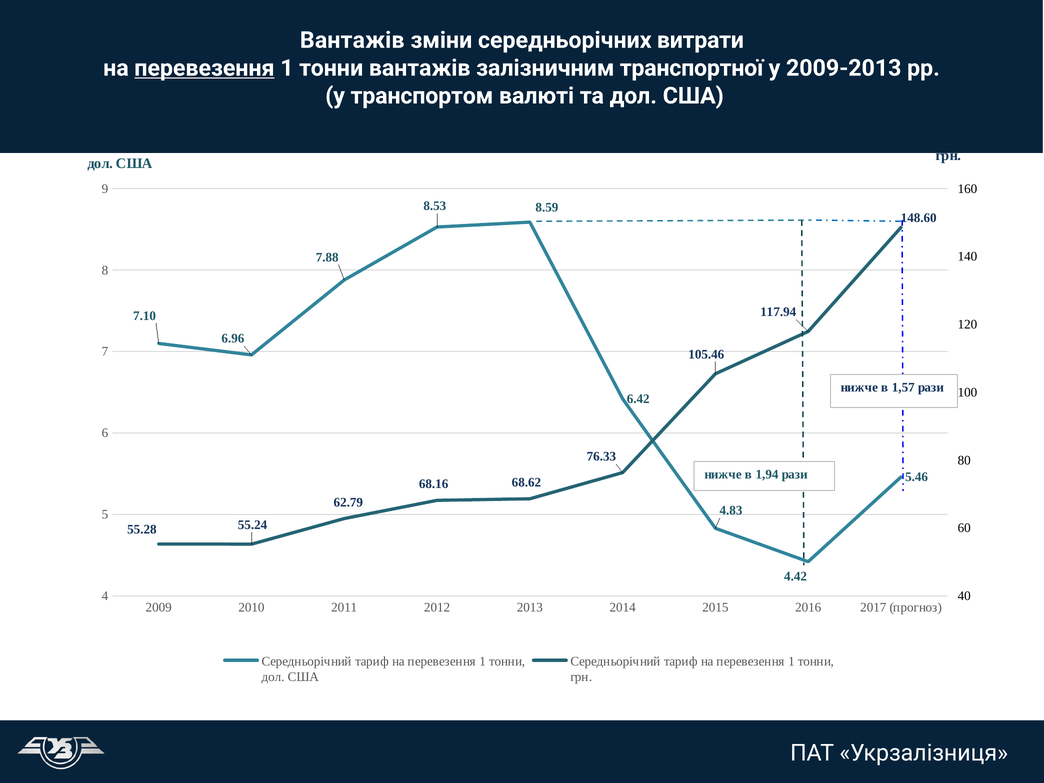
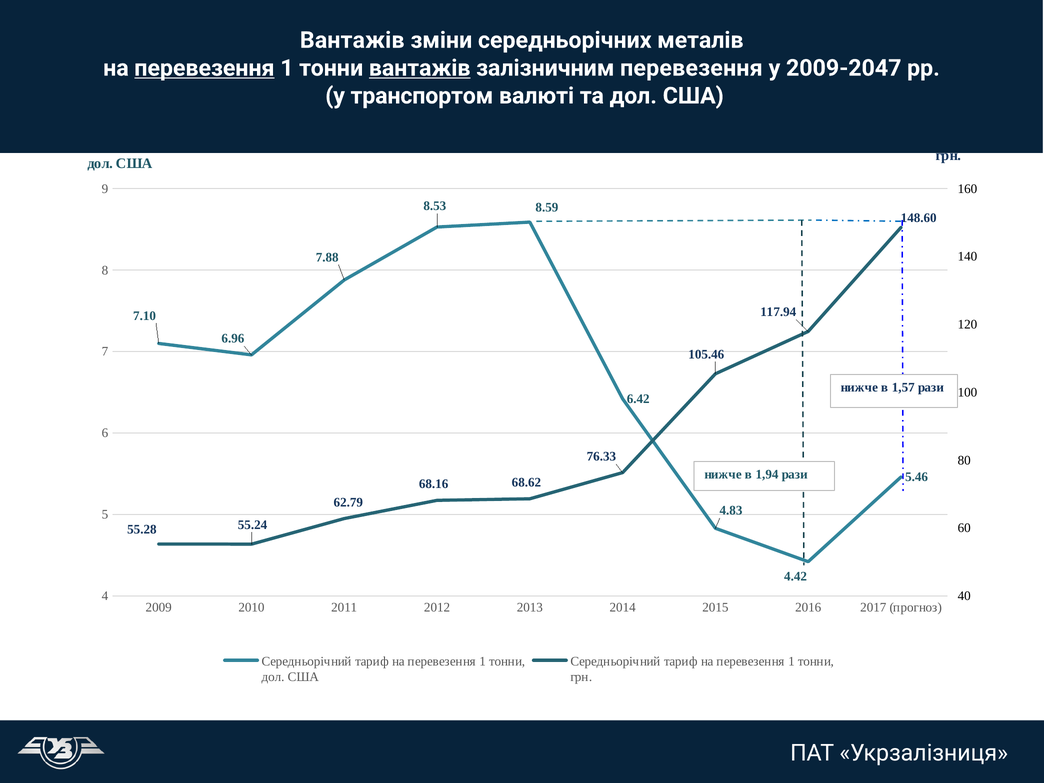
витрати: витрати -> металів
вантажів at (420, 68) underline: none -> present
залізничним транспортної: транспортної -> перевезення
2009-2013: 2009-2013 -> 2009-2047
